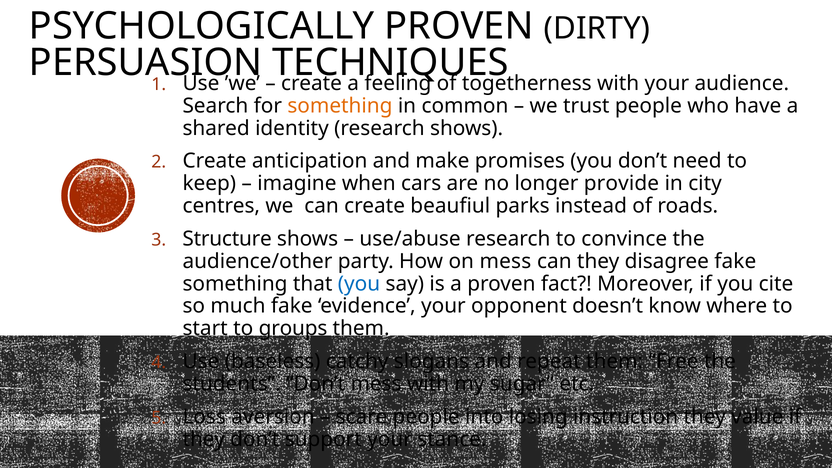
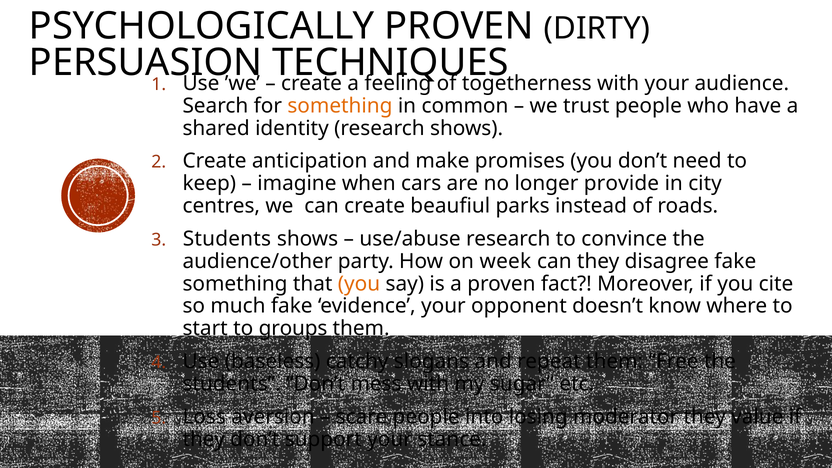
Structure at (227, 239): Structure -> Students
on mess: mess -> week
you at (359, 284) colour: blue -> orange
instruction: instruction -> moderator
